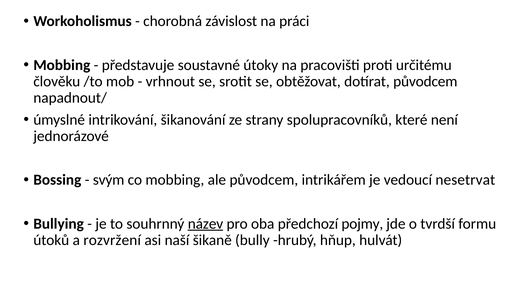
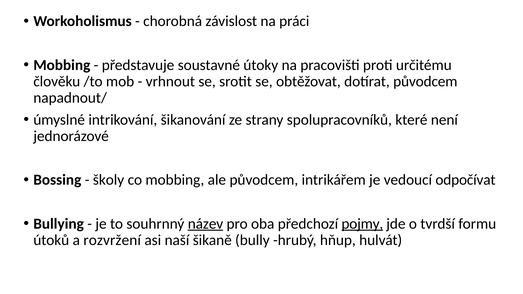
svým: svým -> školy
nesetrvat: nesetrvat -> odpočívat
pojmy underline: none -> present
